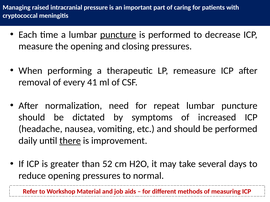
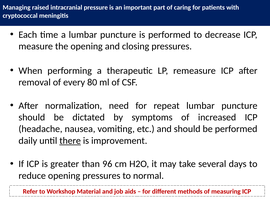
puncture at (118, 35) underline: present -> none
41: 41 -> 80
52: 52 -> 96
